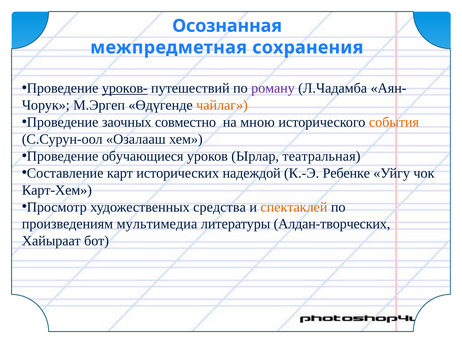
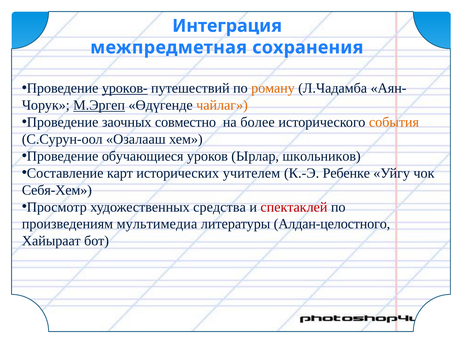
Осознанная: Осознанная -> Интеграция
роману colour: purple -> orange
М.Эргеп underline: none -> present
мною: мною -> более
театральная: театральная -> школьников
надеждой: надеждой -> учителем
Карт-Хем: Карт-Хем -> Себя-Хем
спектаклей colour: orange -> red
Алдан-творческих: Алдан-творческих -> Алдан-целостного
